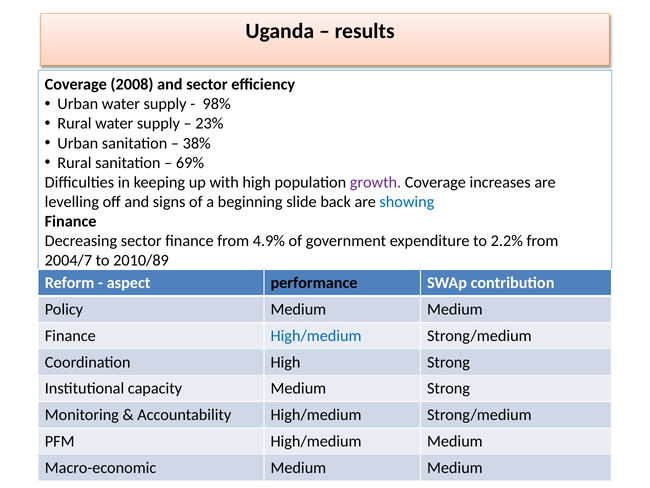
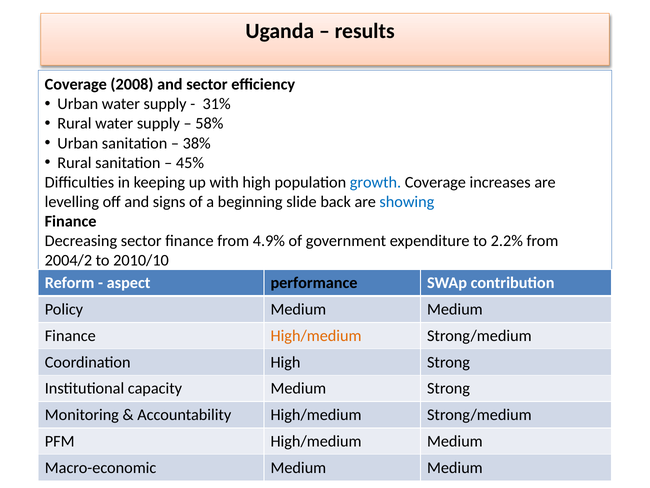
98%: 98% -> 31%
23%: 23% -> 58%
69%: 69% -> 45%
growth colour: purple -> blue
2004/7: 2004/7 -> 2004/2
2010/89: 2010/89 -> 2010/10
High/medium at (316, 335) colour: blue -> orange
